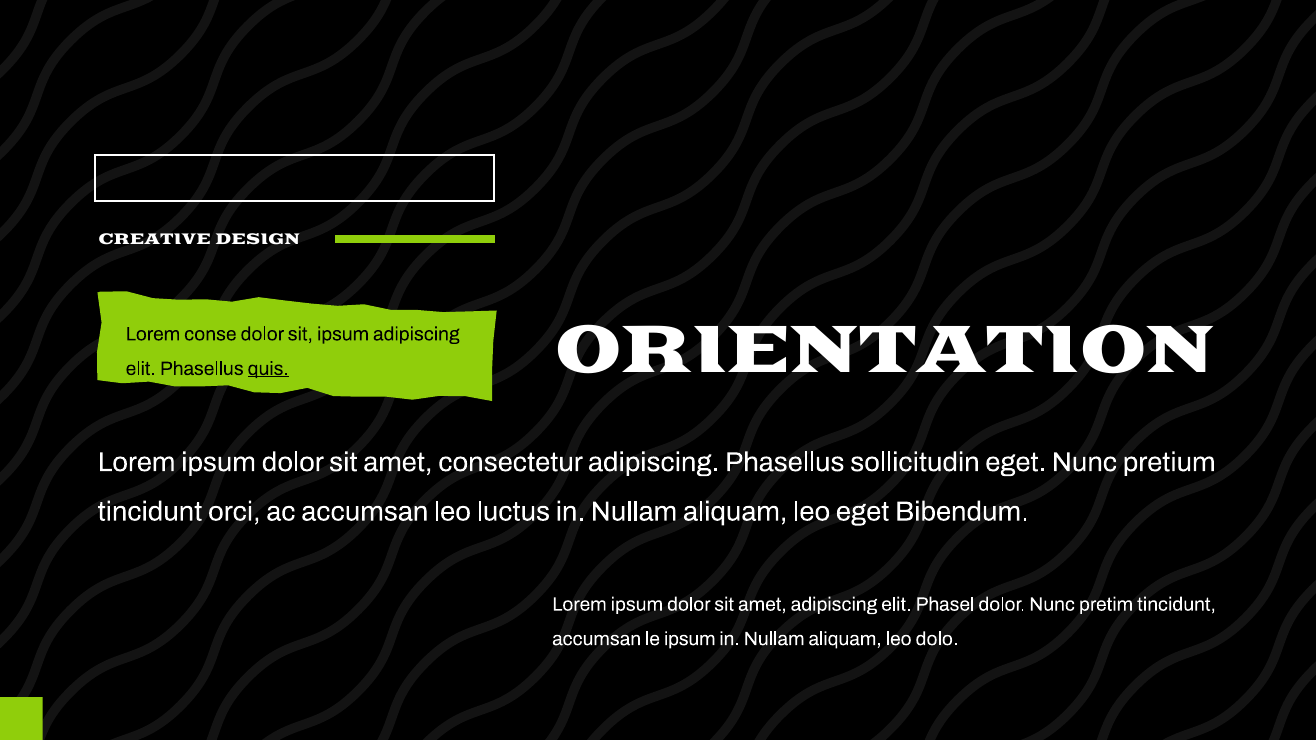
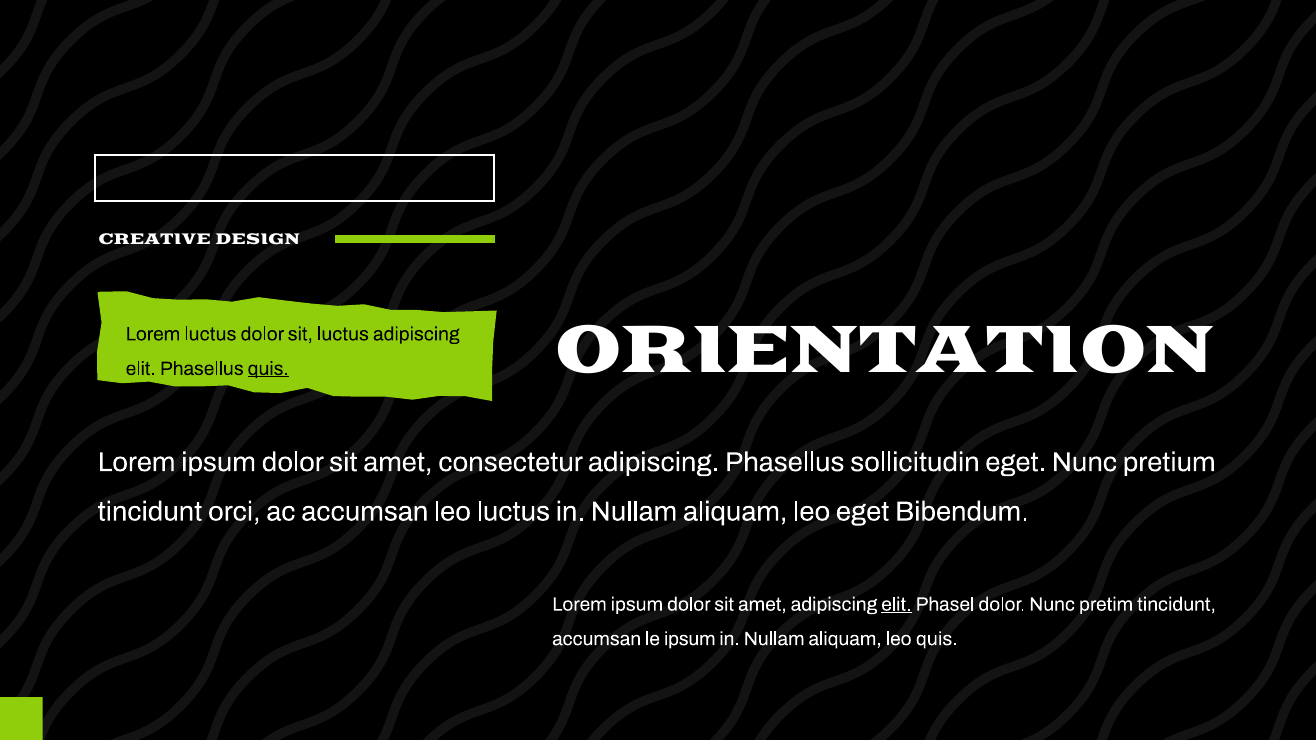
Lorem conse: conse -> luctus
sit ipsum: ipsum -> luctus
elit at (896, 604) underline: none -> present
leo dolo: dolo -> quis
